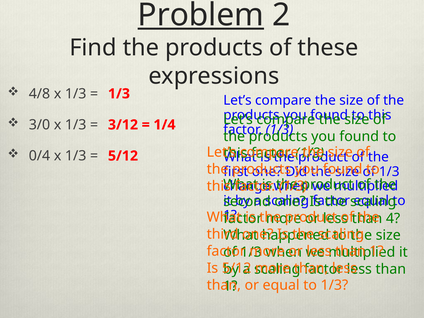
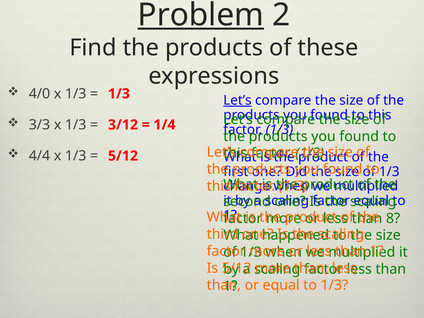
4/8: 4/8 -> 4/0
Let’s at (237, 100) underline: none -> present
3/0: 3/0 -> 3/3
0/4: 0/4 -> 4/4
4: 4 -> 8
